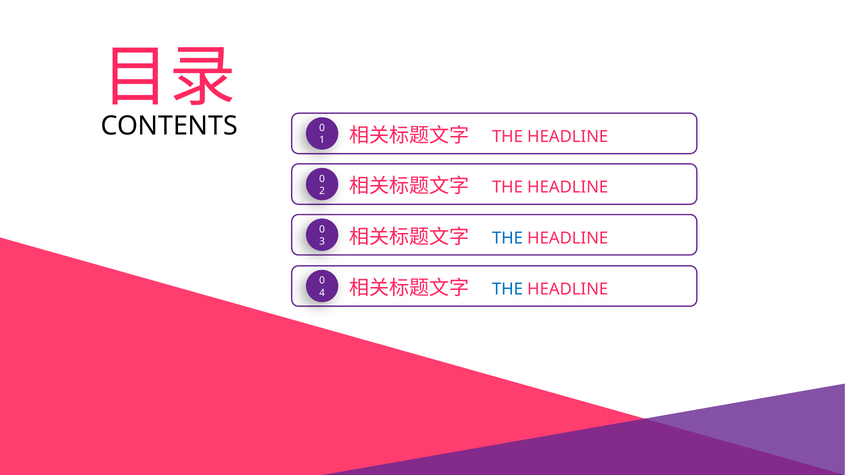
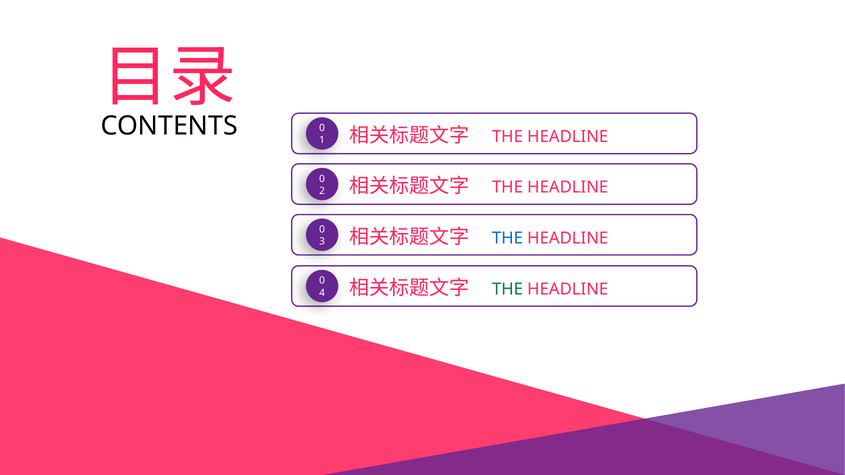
THE at (507, 290) colour: blue -> green
